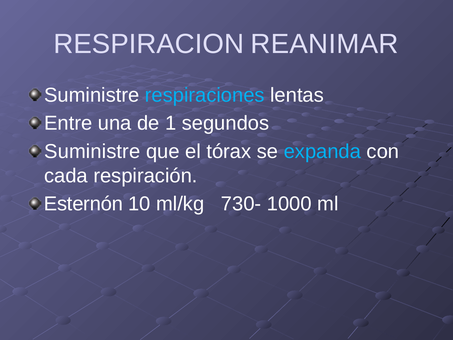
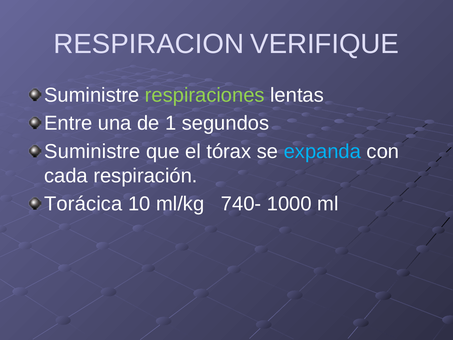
REANIMAR: REANIMAR -> VERIFIQUE
respiraciones colour: light blue -> light green
Esternón: Esternón -> Torácica
730-: 730- -> 740-
